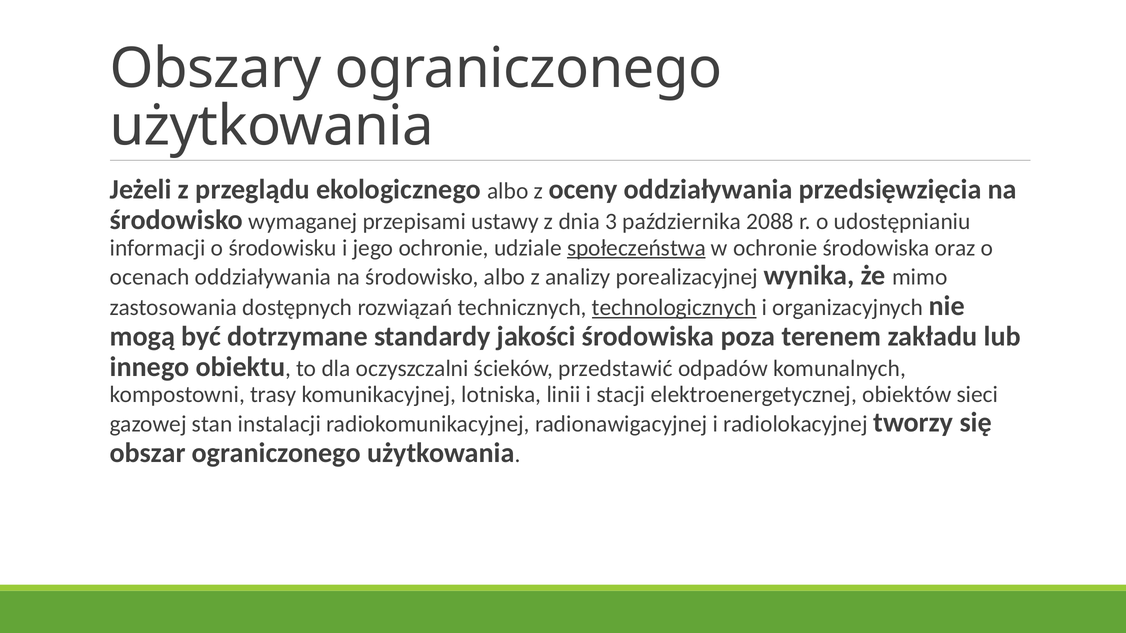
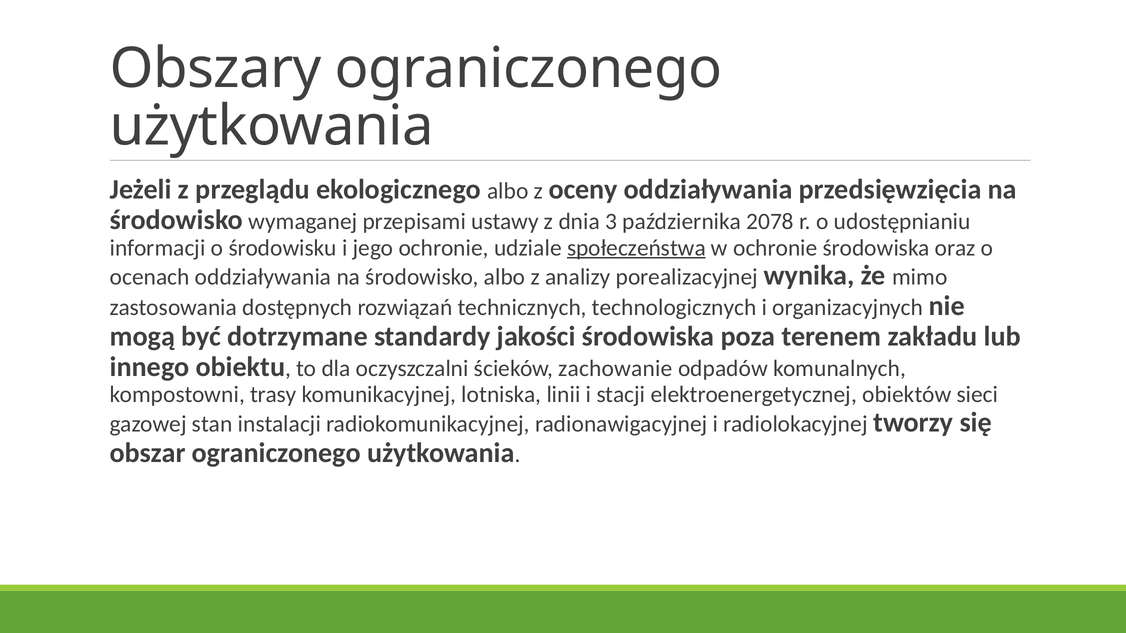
2088: 2088 -> 2078
technologicznych underline: present -> none
przedstawić: przedstawić -> zachowanie
